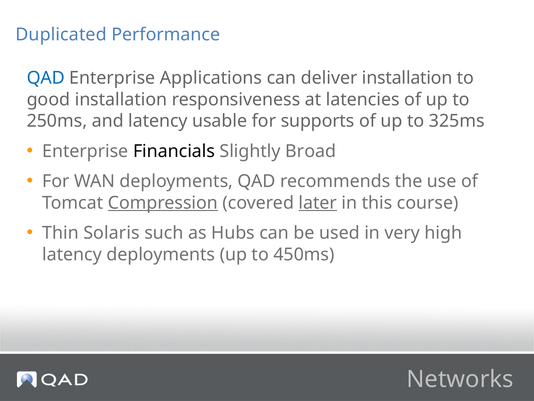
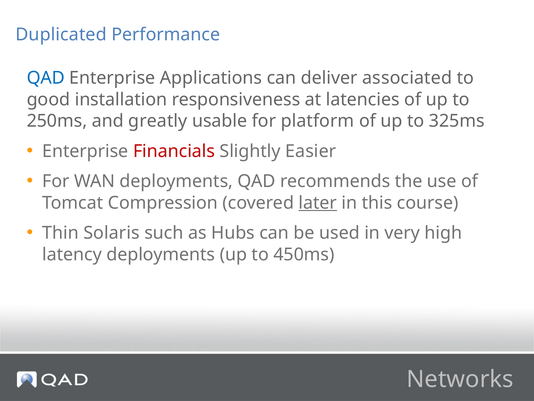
deliver installation: installation -> associated
and latency: latency -> greatly
supports: supports -> platform
Financials colour: black -> red
Broad: Broad -> Easier
Compression underline: present -> none
